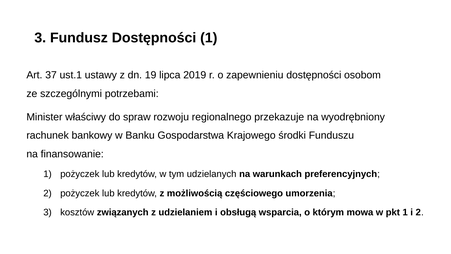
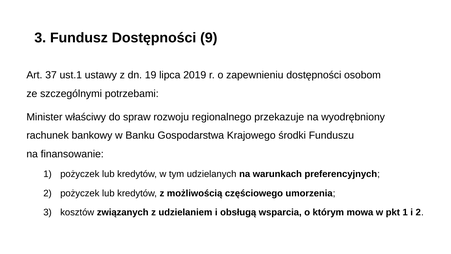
Dostępności 1: 1 -> 9
